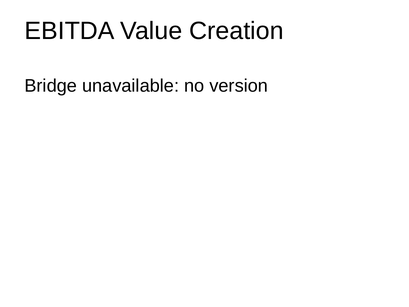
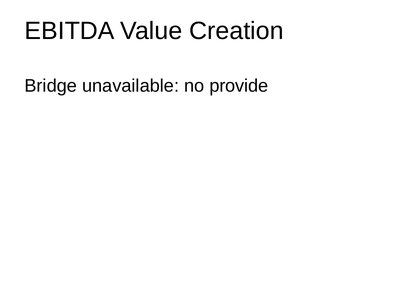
version: version -> provide
